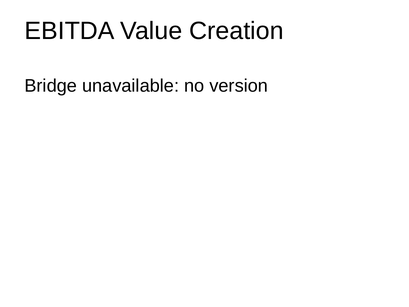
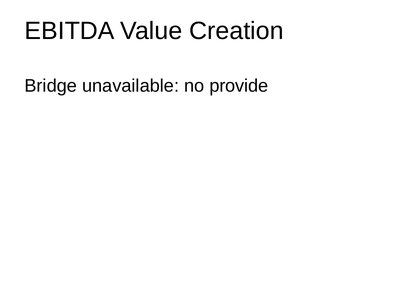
version: version -> provide
